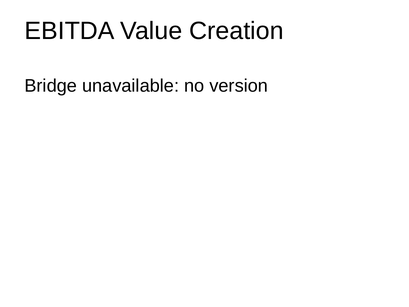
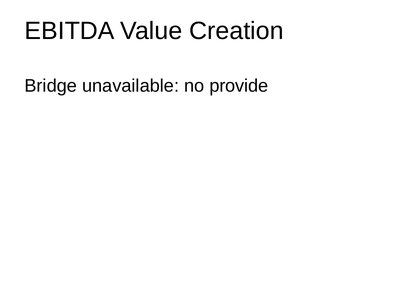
version: version -> provide
